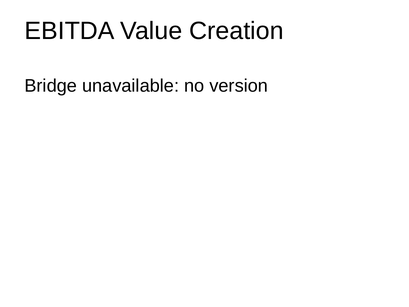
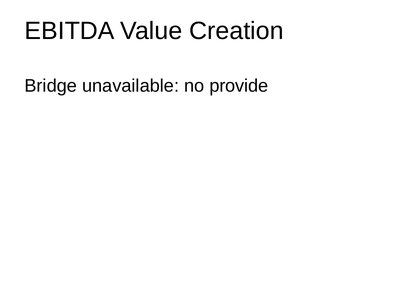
version: version -> provide
